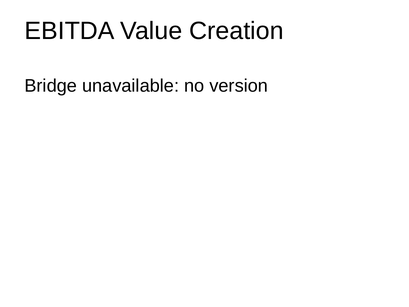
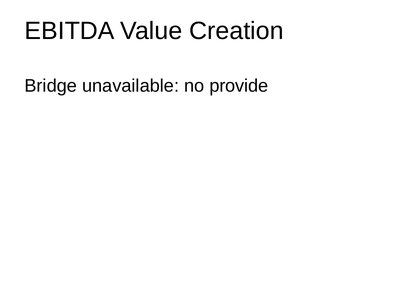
version: version -> provide
